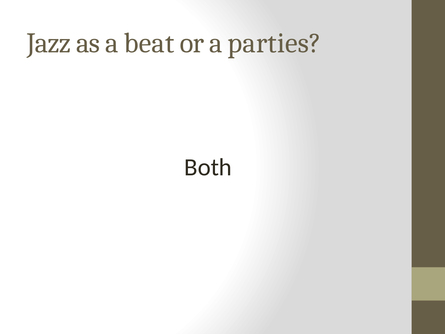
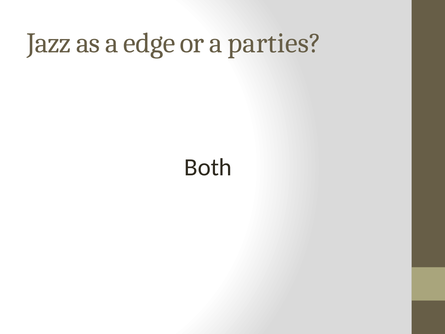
beat: beat -> edge
